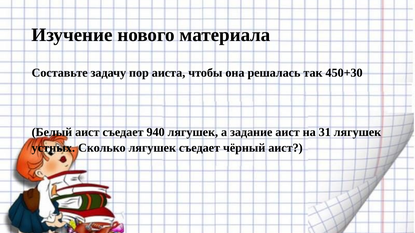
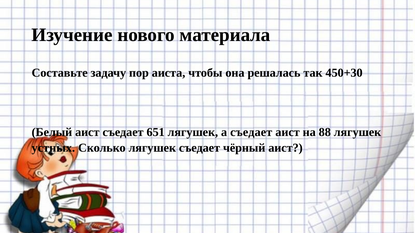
940: 940 -> 651
а задание: задание -> съедает
31: 31 -> 88
